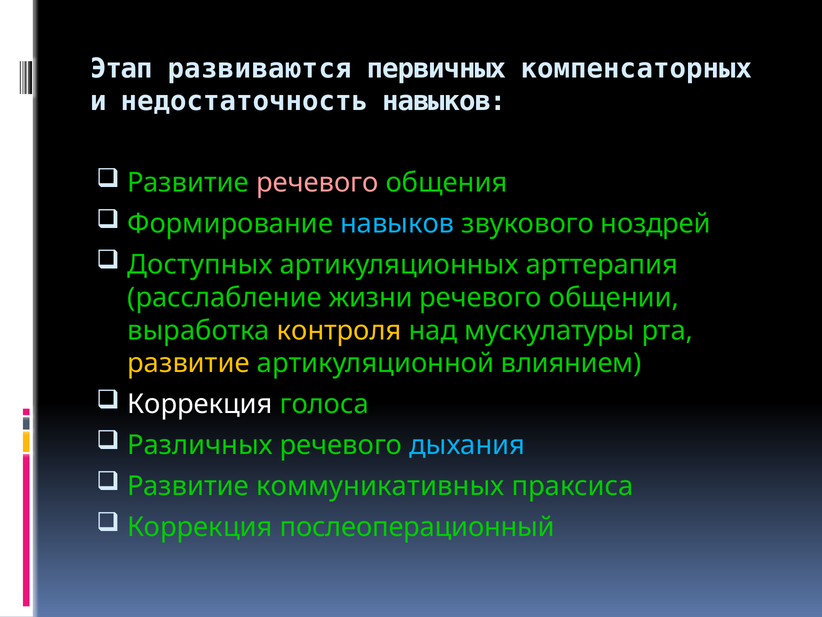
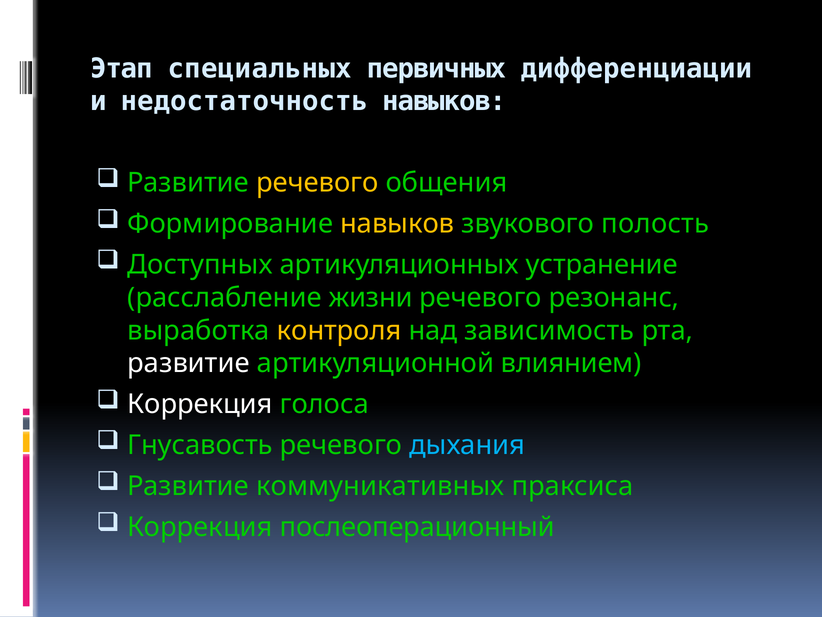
развиваются: развиваются -> специальных
компенсаторных: компенсаторных -> дифференциации
речевого at (317, 183) colour: pink -> yellow
навыков at (397, 224) colour: light blue -> yellow
ноздрей: ноздрей -> полость
арттерапия: арттерапия -> устранение
общении: общении -> резонанс
мускулатуры: мускулатуры -> зависимость
развитие at (189, 363) colour: yellow -> white
Различных: Различных -> Гнусавость
